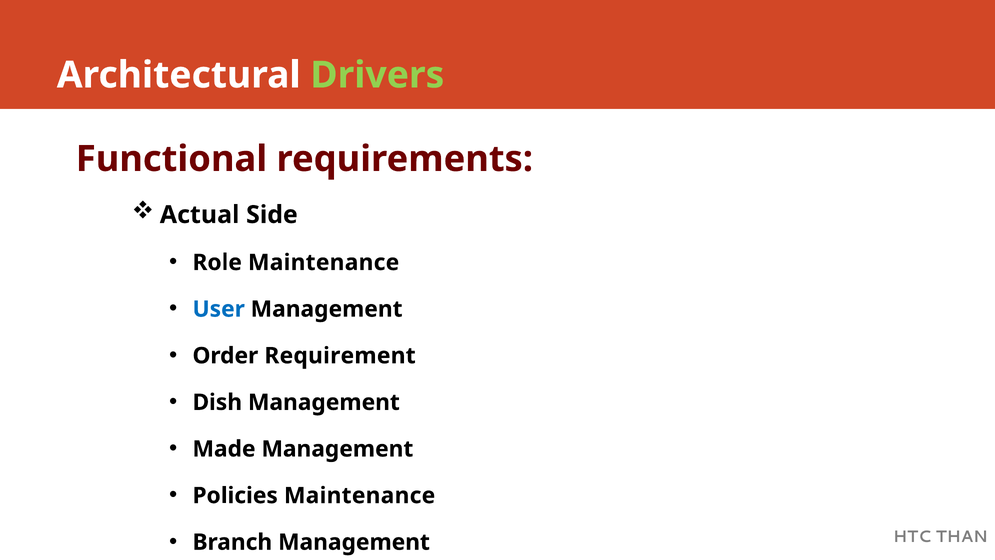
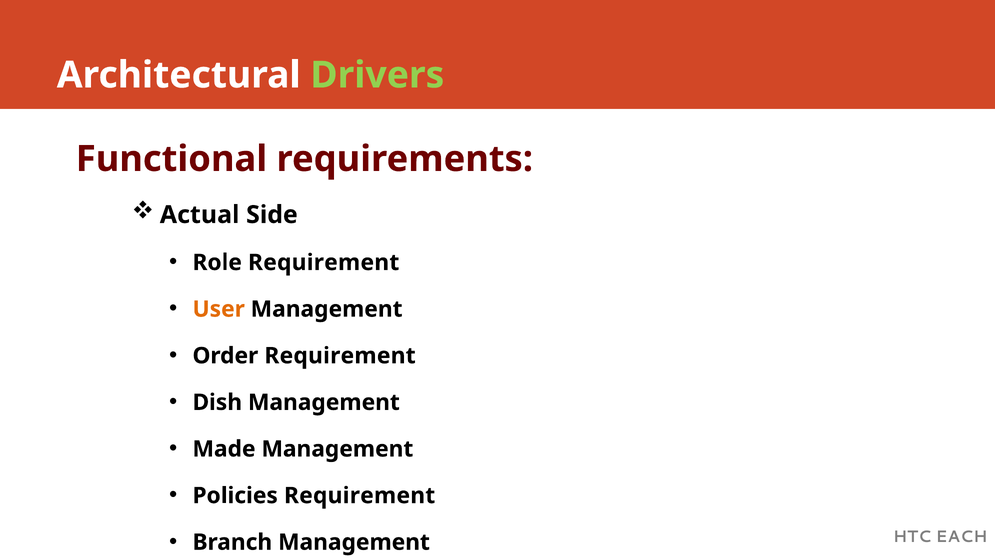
Role Maintenance: Maintenance -> Requirement
User colour: blue -> orange
Policies Maintenance: Maintenance -> Requirement
THAN: THAN -> EACH
